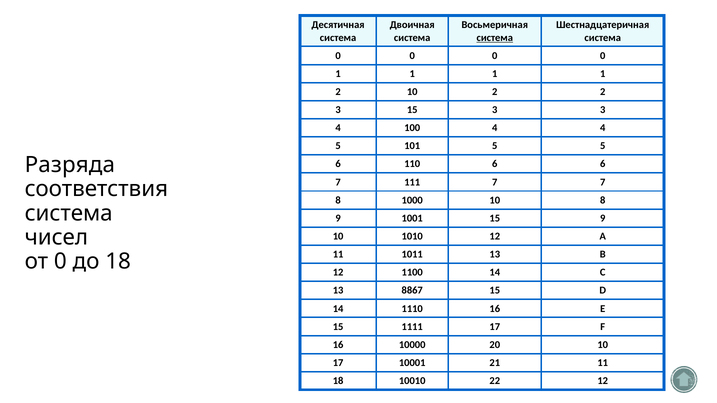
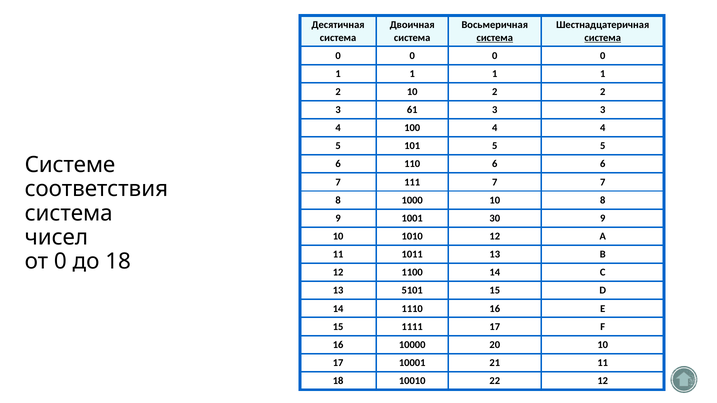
система at (603, 38) underline: none -> present
3 15: 15 -> 61
Разряда: Разряда -> Системе
1001 15: 15 -> 30
8867: 8867 -> 5101
